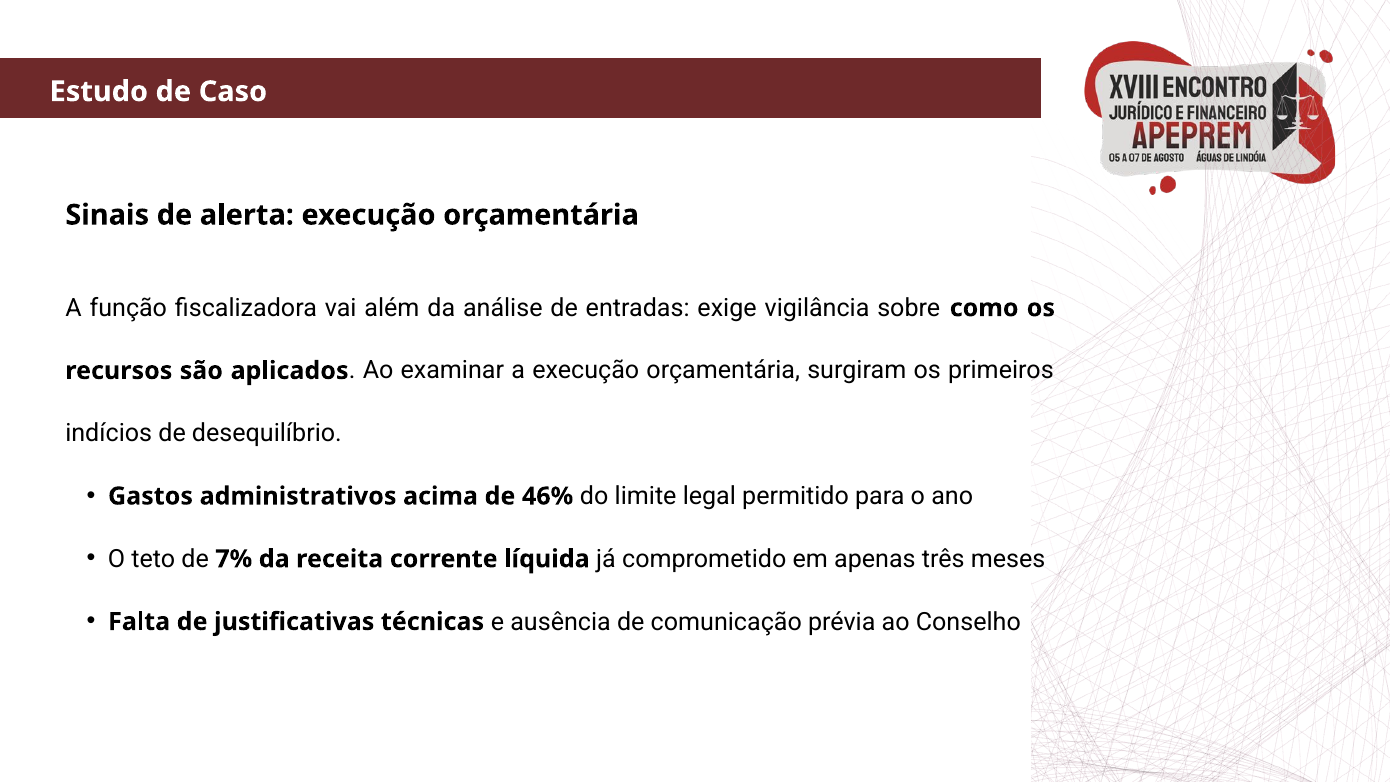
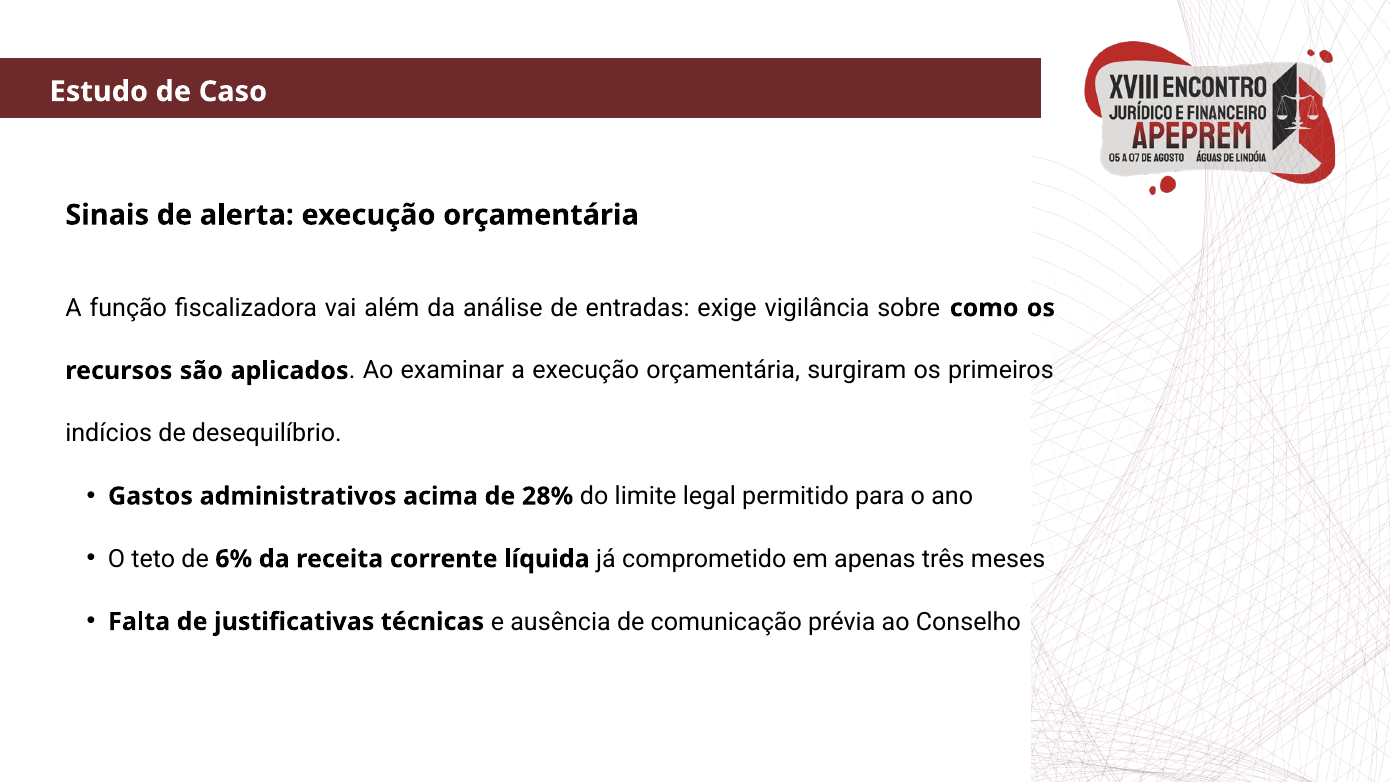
46%: 46% -> 28%
7%: 7% -> 6%
